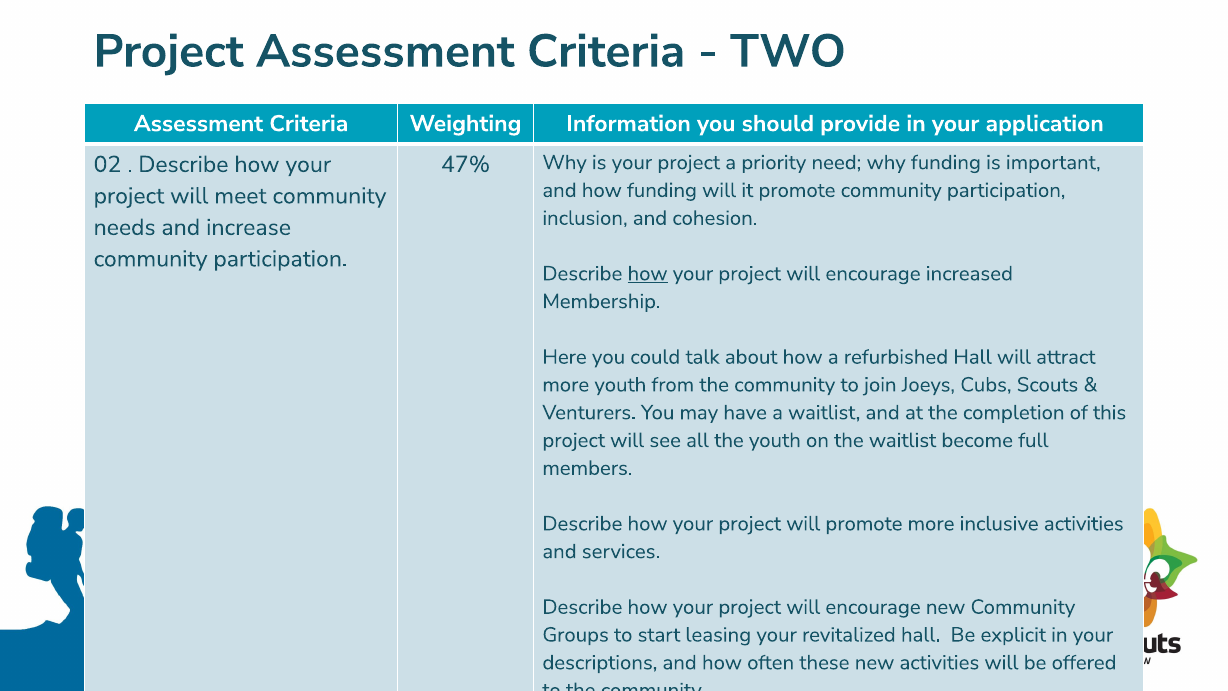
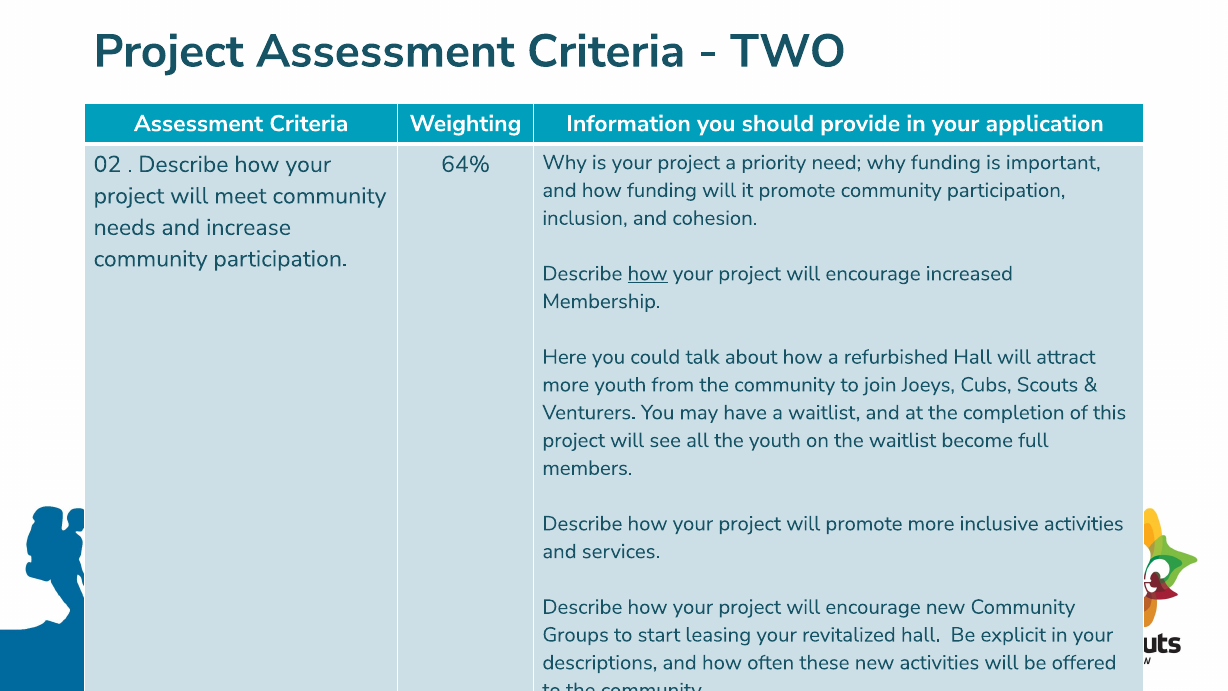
47%: 47% -> 64%
